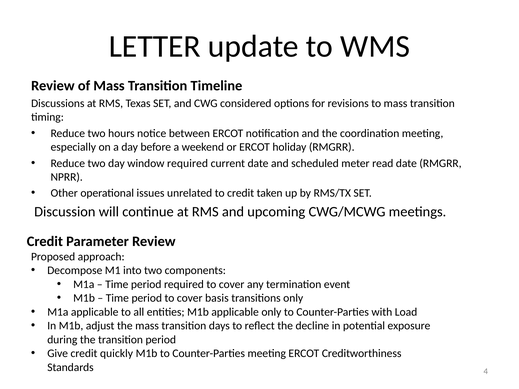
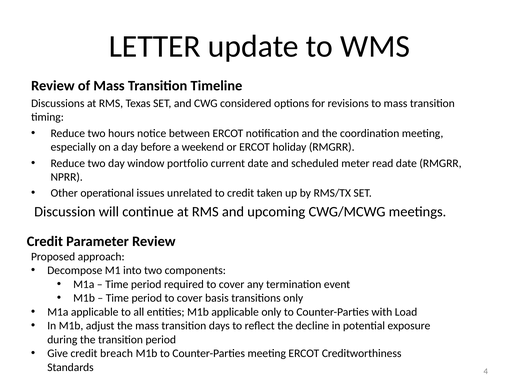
window required: required -> portfolio
quickly: quickly -> breach
